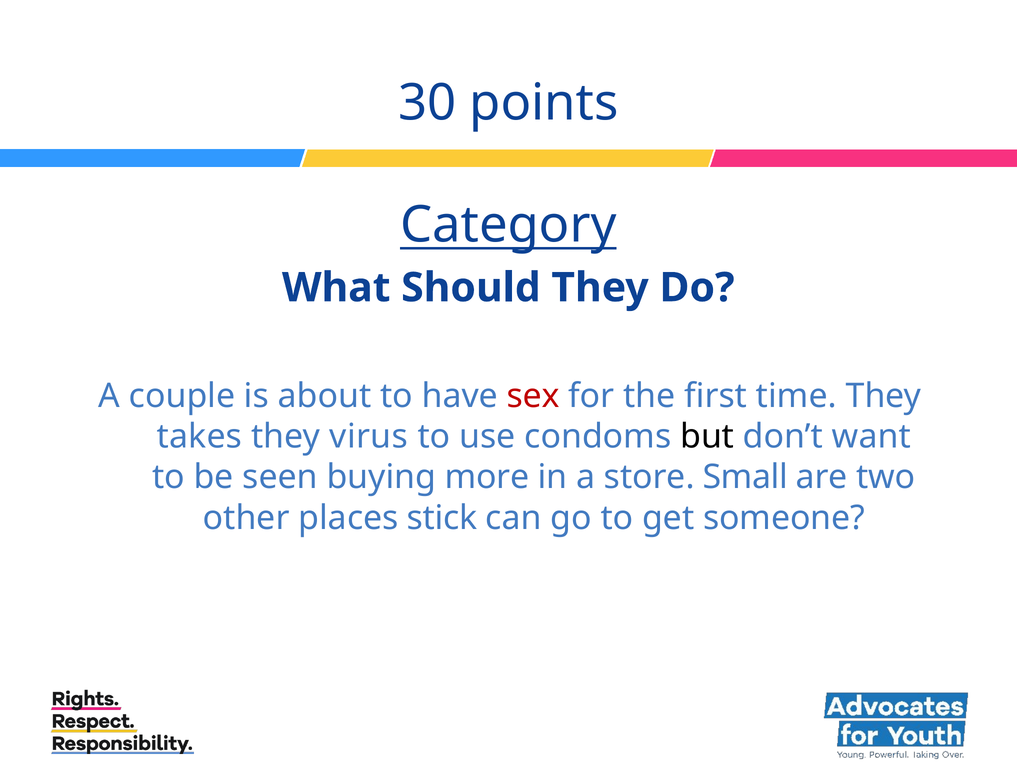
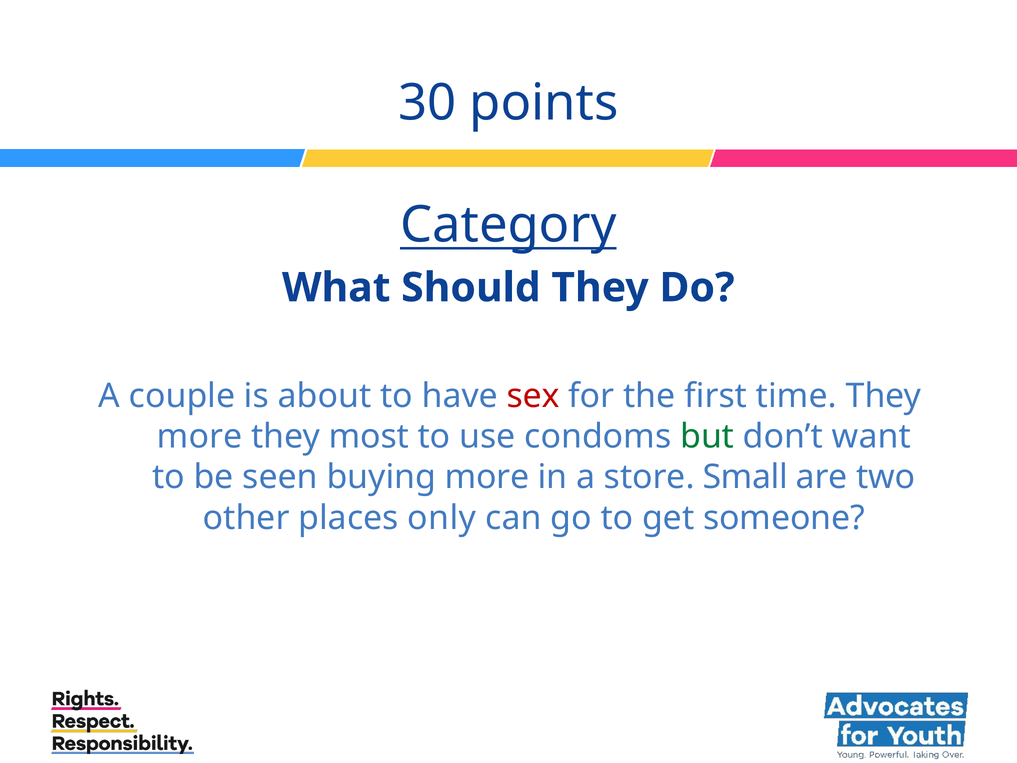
takes at (200, 436): takes -> more
virus: virus -> most
but colour: black -> green
stick: stick -> only
